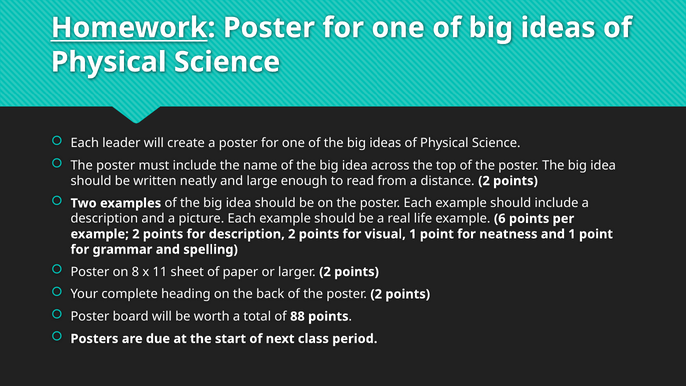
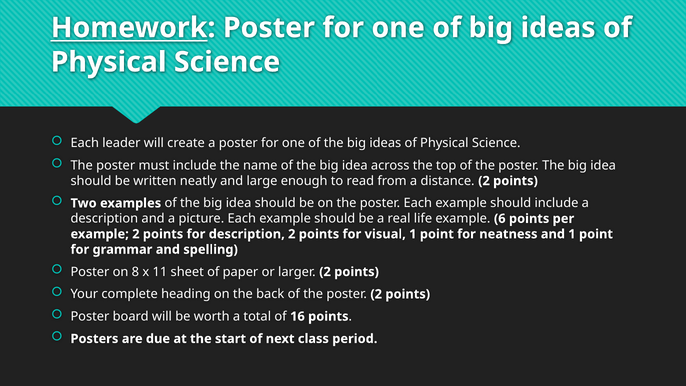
88: 88 -> 16
